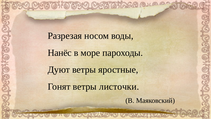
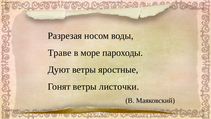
Нанёс: Нанёс -> Траве
